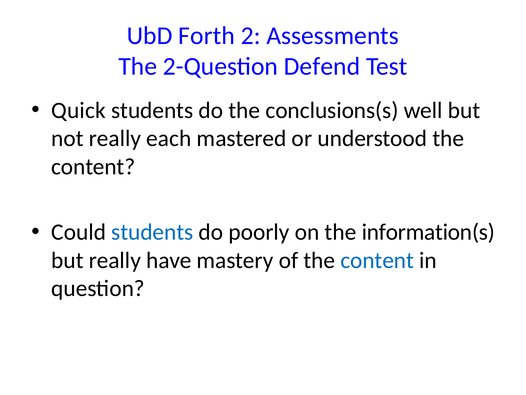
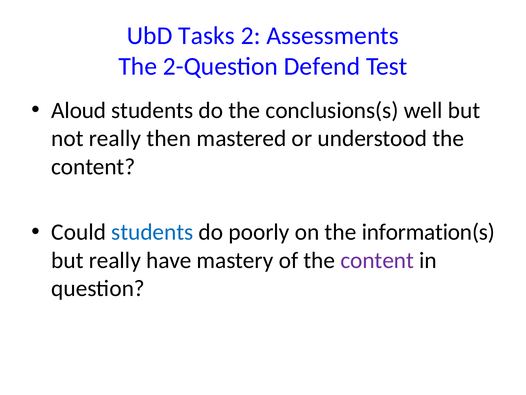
Forth: Forth -> Tasks
Quick: Quick -> Aloud
each: each -> then
content at (377, 260) colour: blue -> purple
